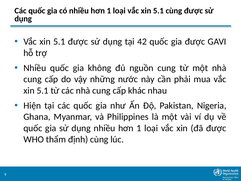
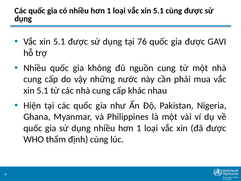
42: 42 -> 76
